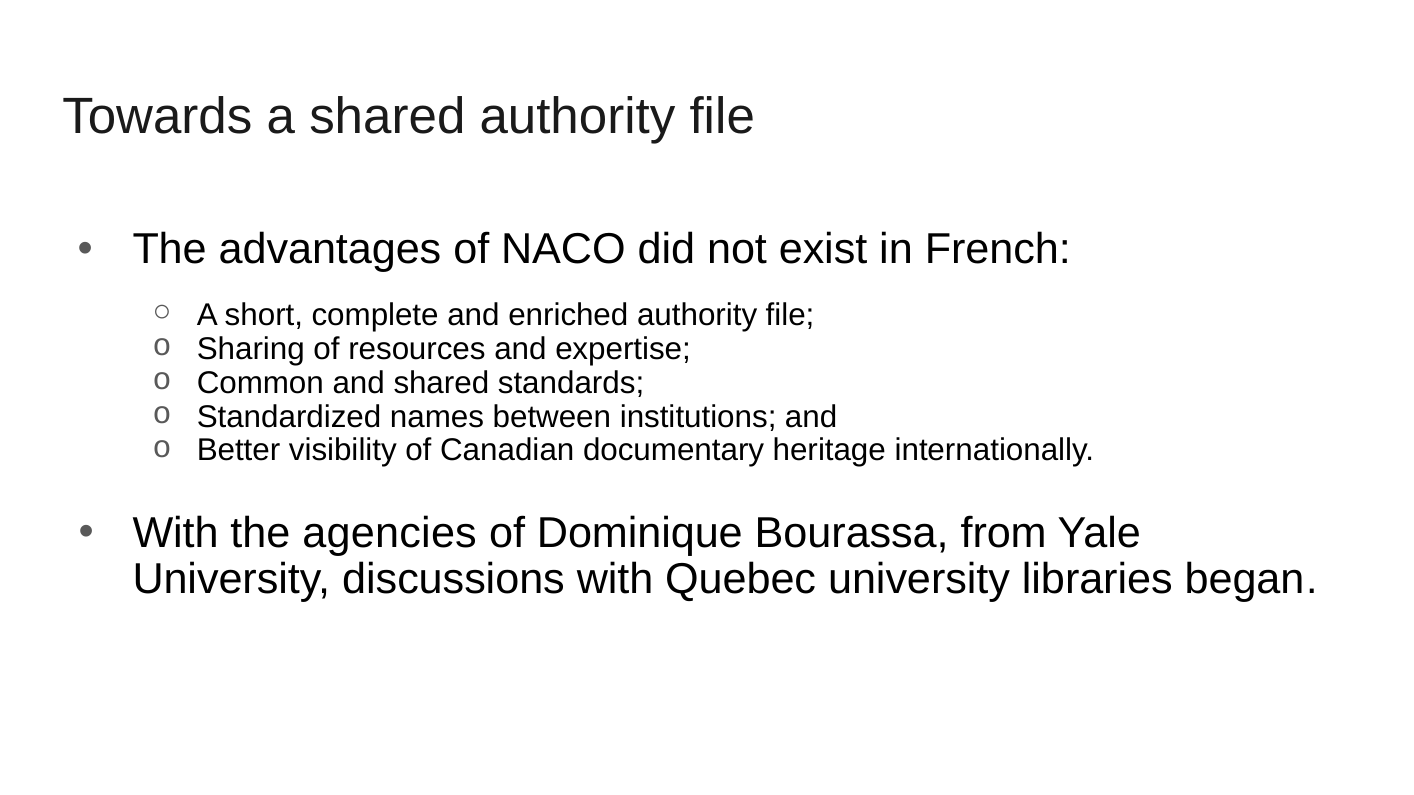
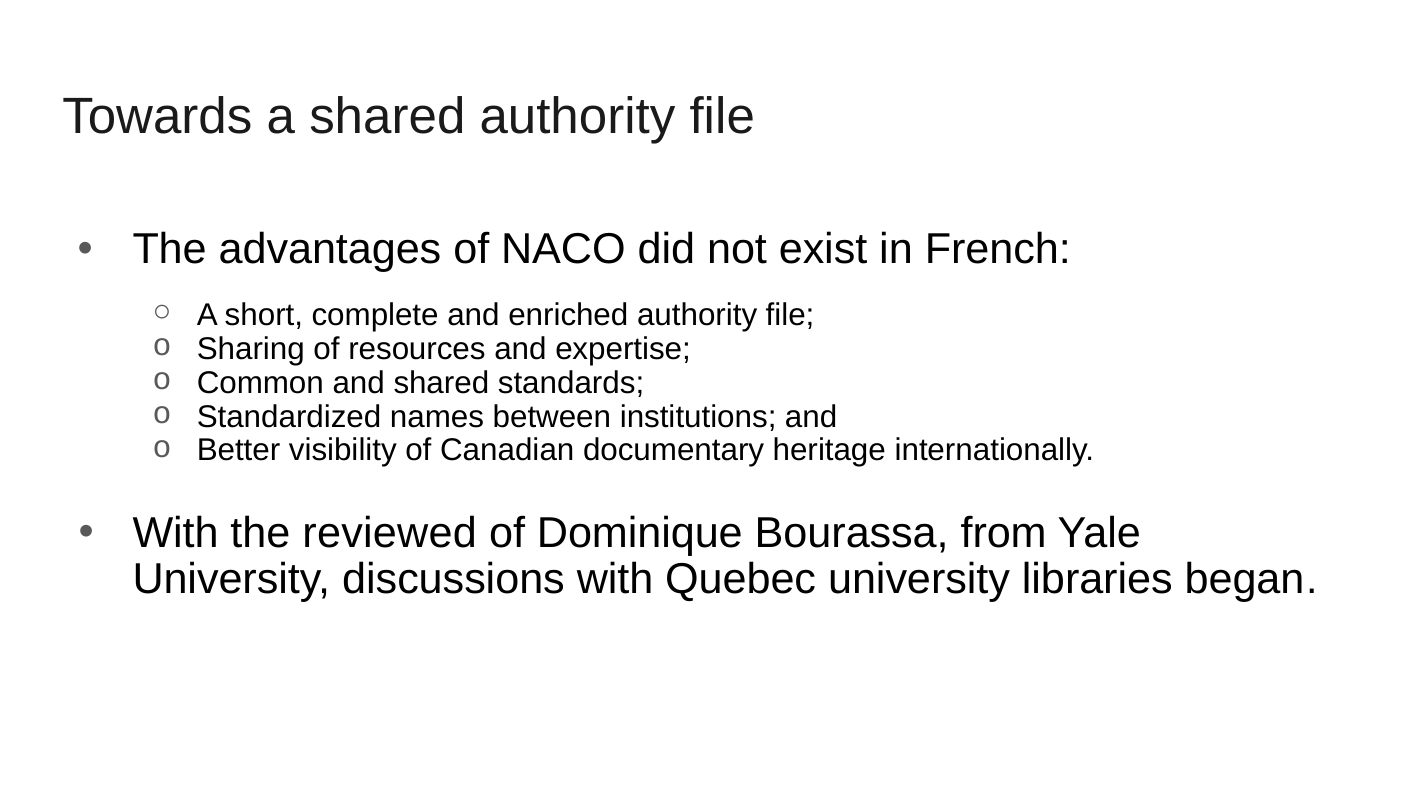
agencies: agencies -> reviewed
